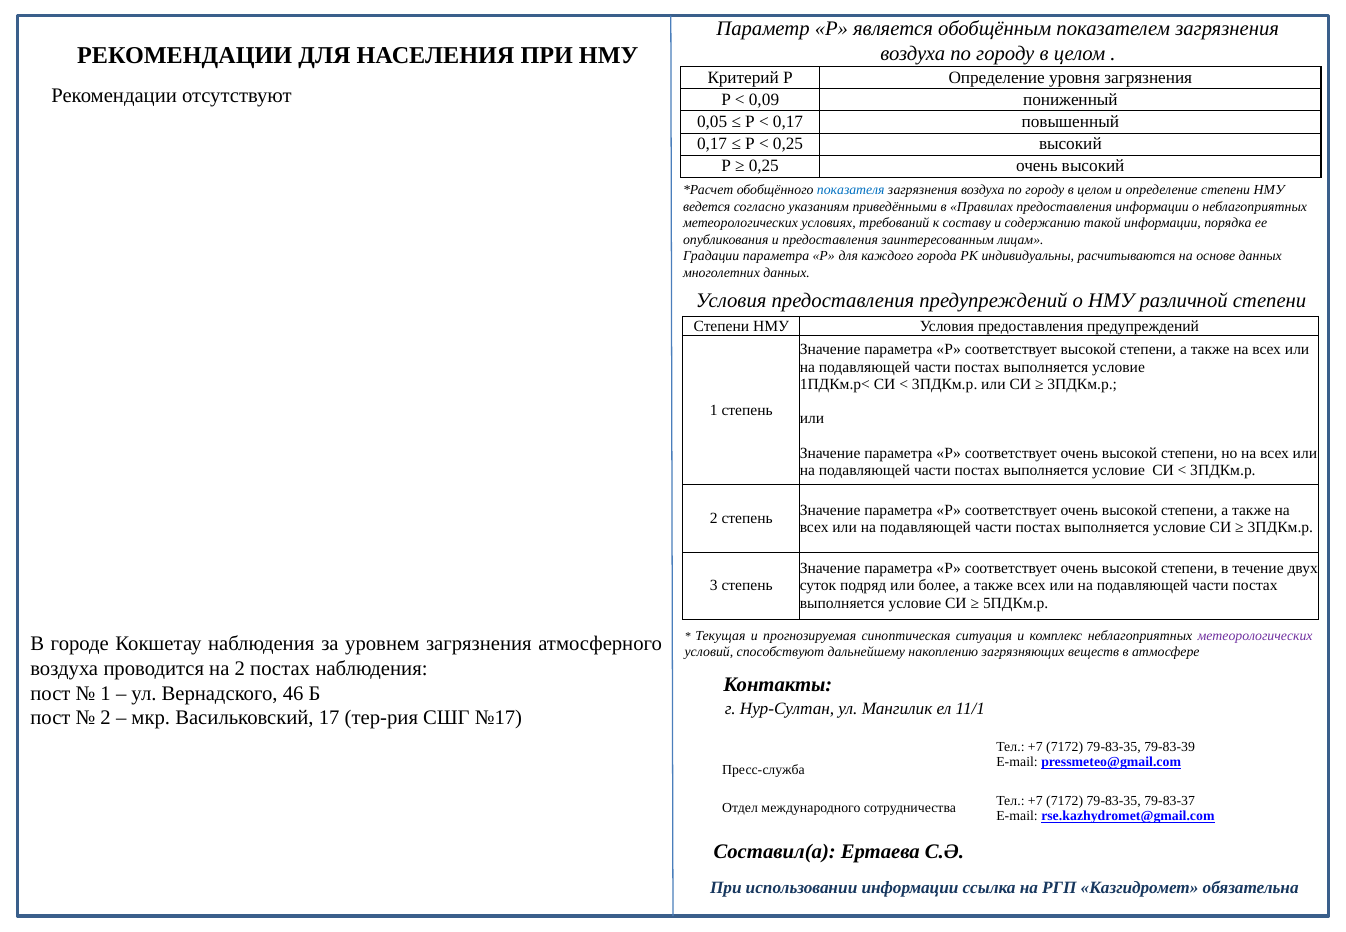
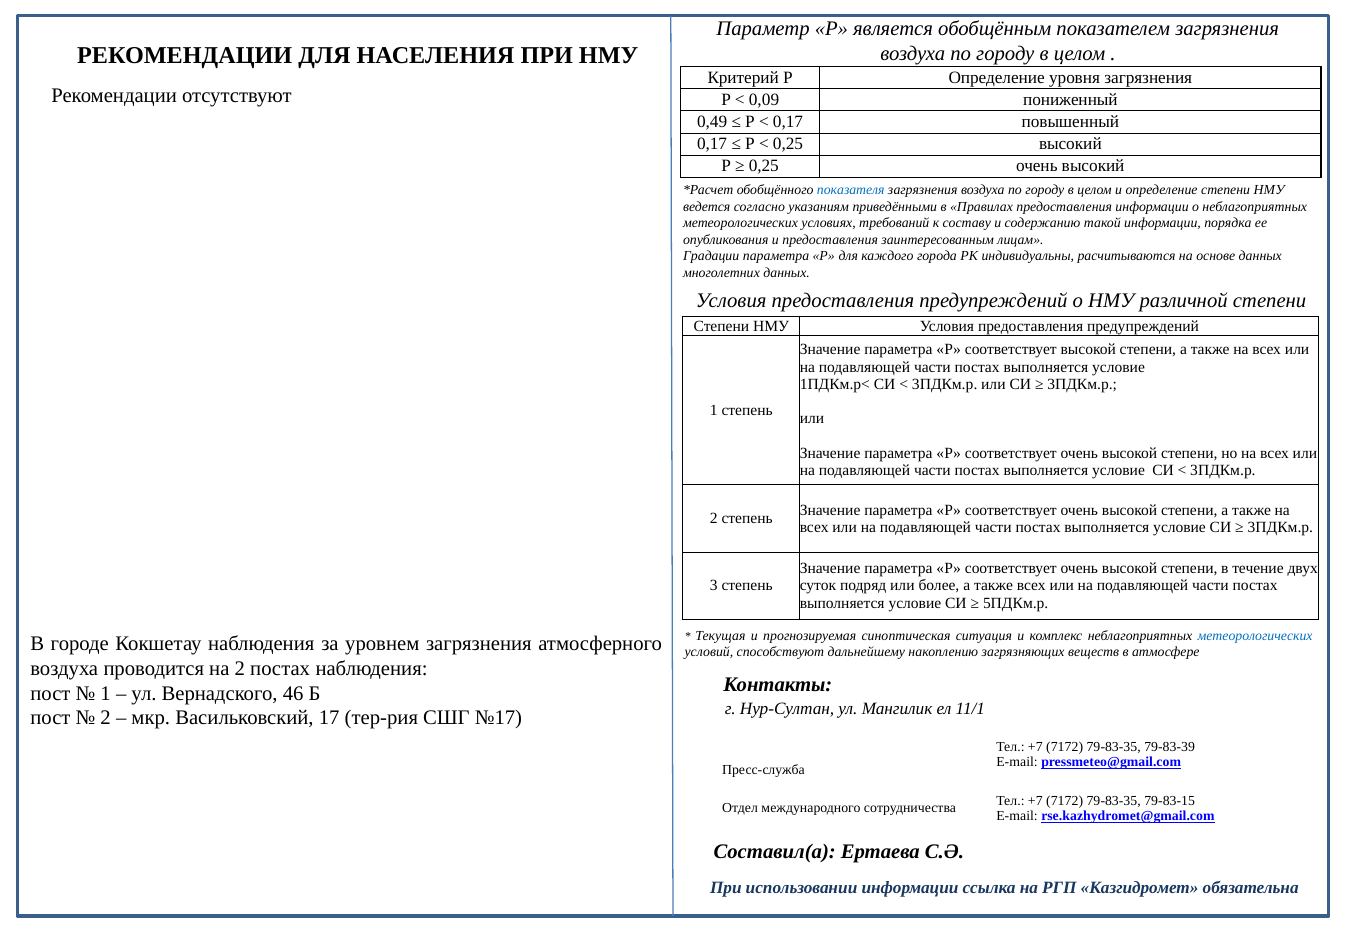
0,05: 0,05 -> 0,49
метеорологических at (1255, 636) colour: purple -> blue
79-83-37: 79-83-37 -> 79-83-15
